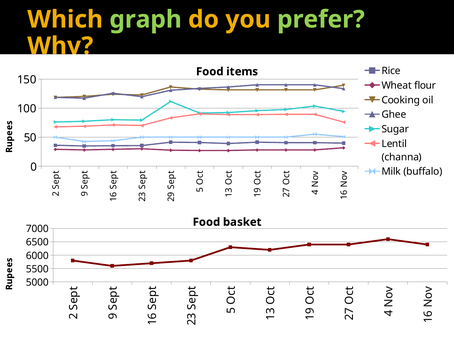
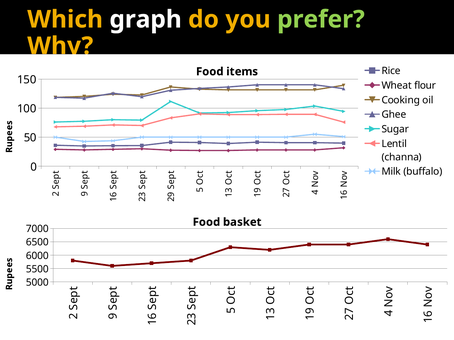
graph colour: light green -> white
